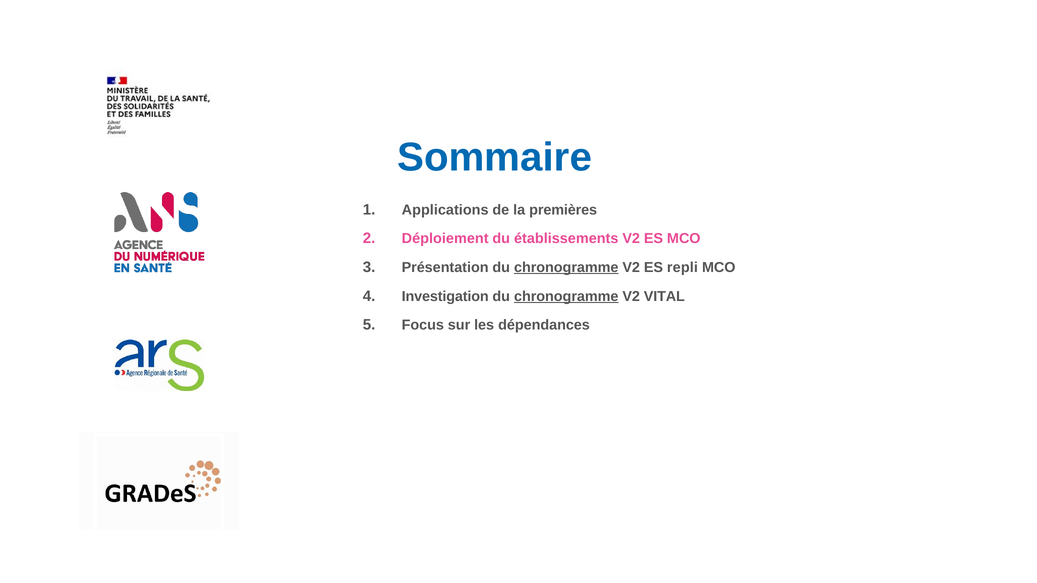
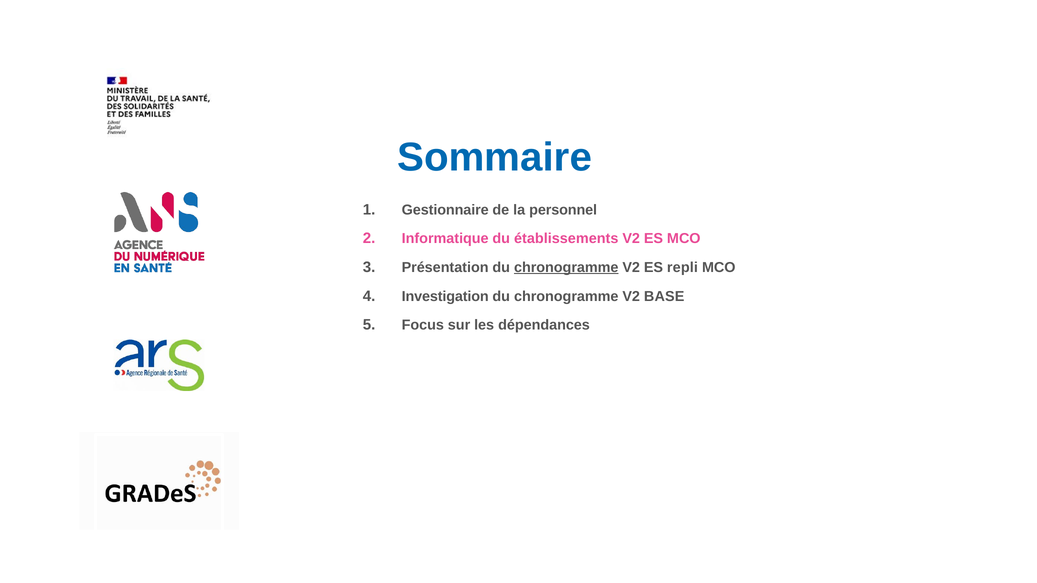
Applications: Applications -> Gestionnaire
premières: premières -> personnel
Déploiement: Déploiement -> Informatique
chronogramme at (566, 296) underline: present -> none
VITAL: VITAL -> BASE
